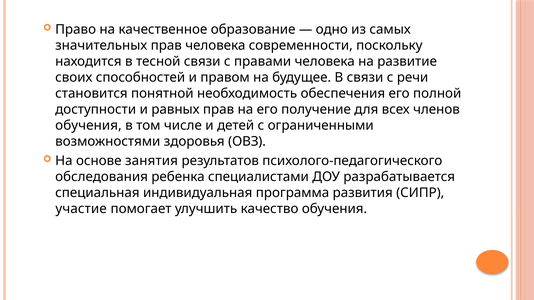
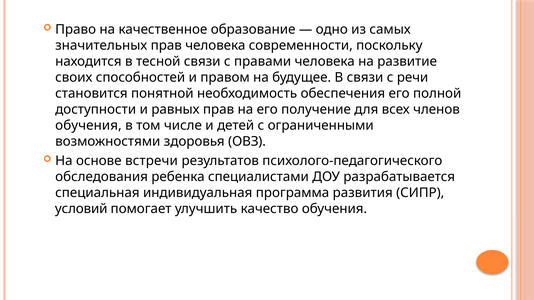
занятия: занятия -> встречи
участие: участие -> условий
